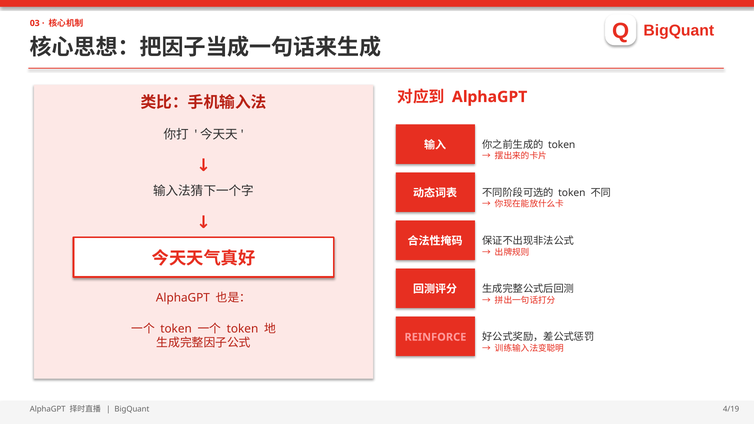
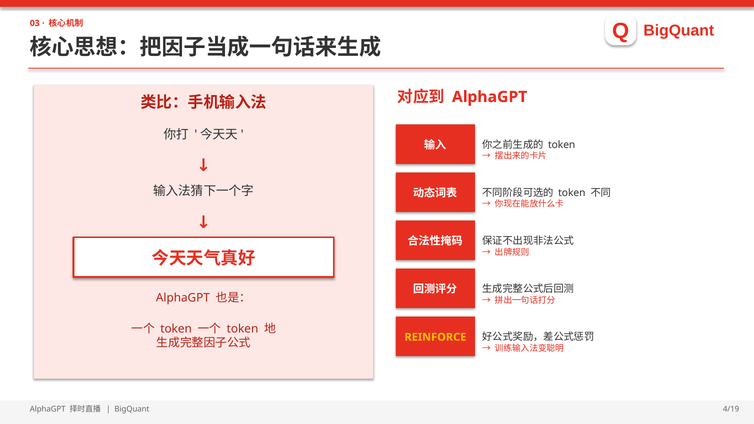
REINFORCE colour: pink -> yellow
